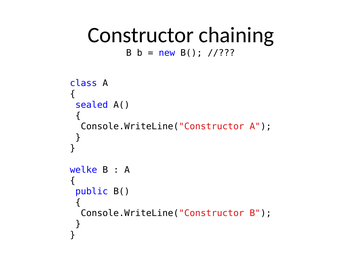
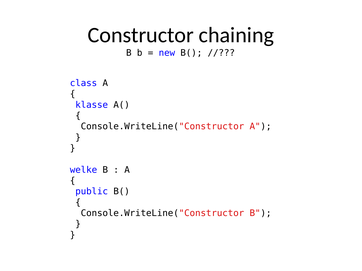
sealed: sealed -> klasse
